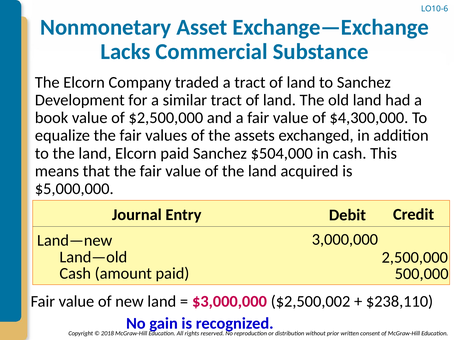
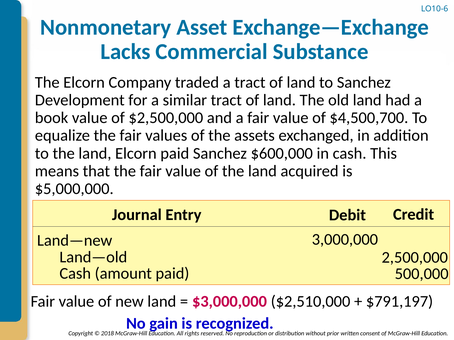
$4,300,000: $4,300,000 -> $4,500,700
$504,000: $504,000 -> $600,000
$2,500,002: $2,500,002 -> $2,510,000
$238,110: $238,110 -> $791,197
